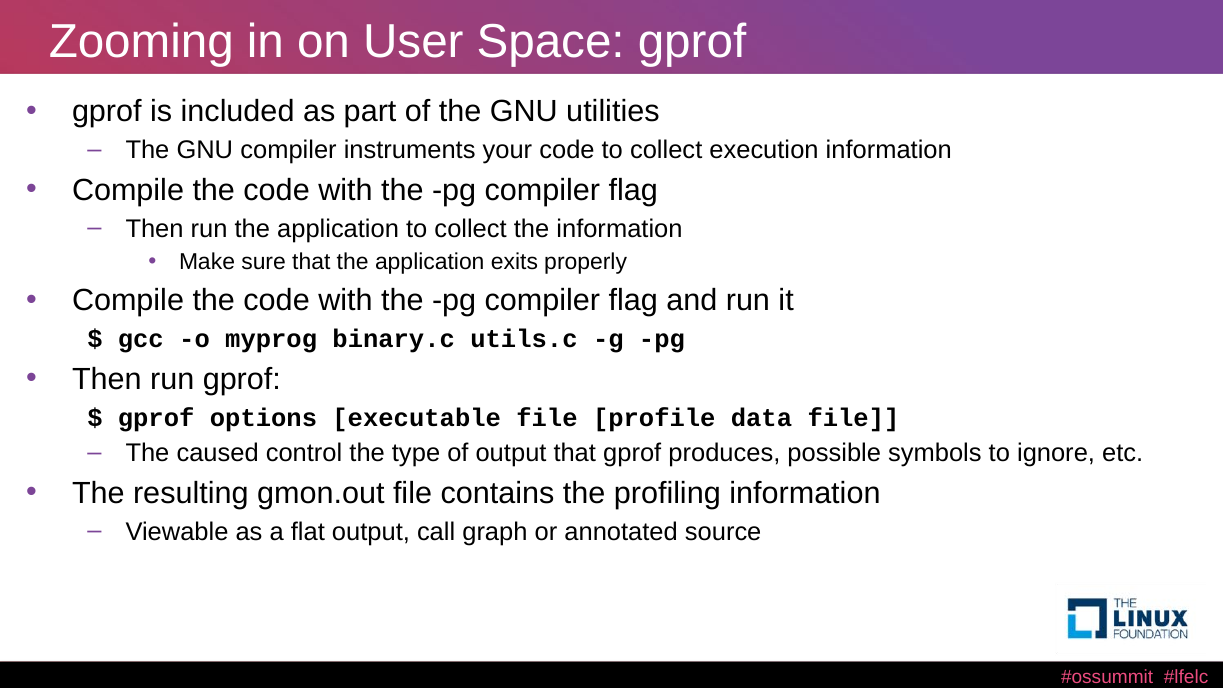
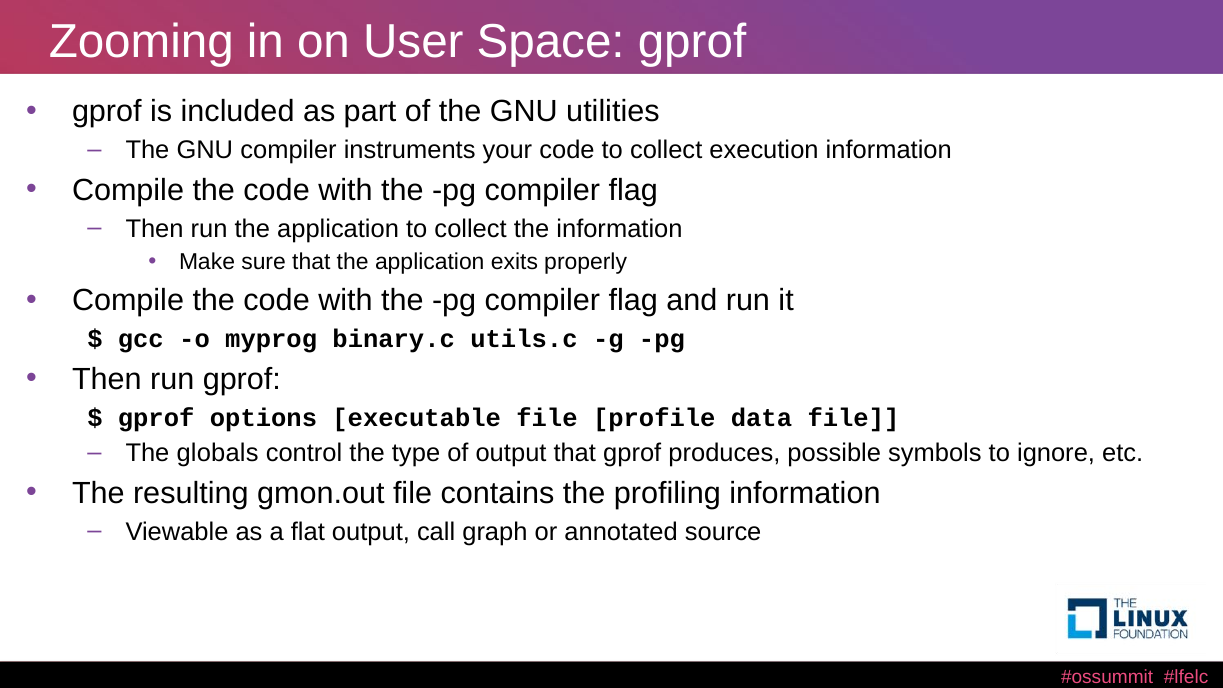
caused: caused -> globals
